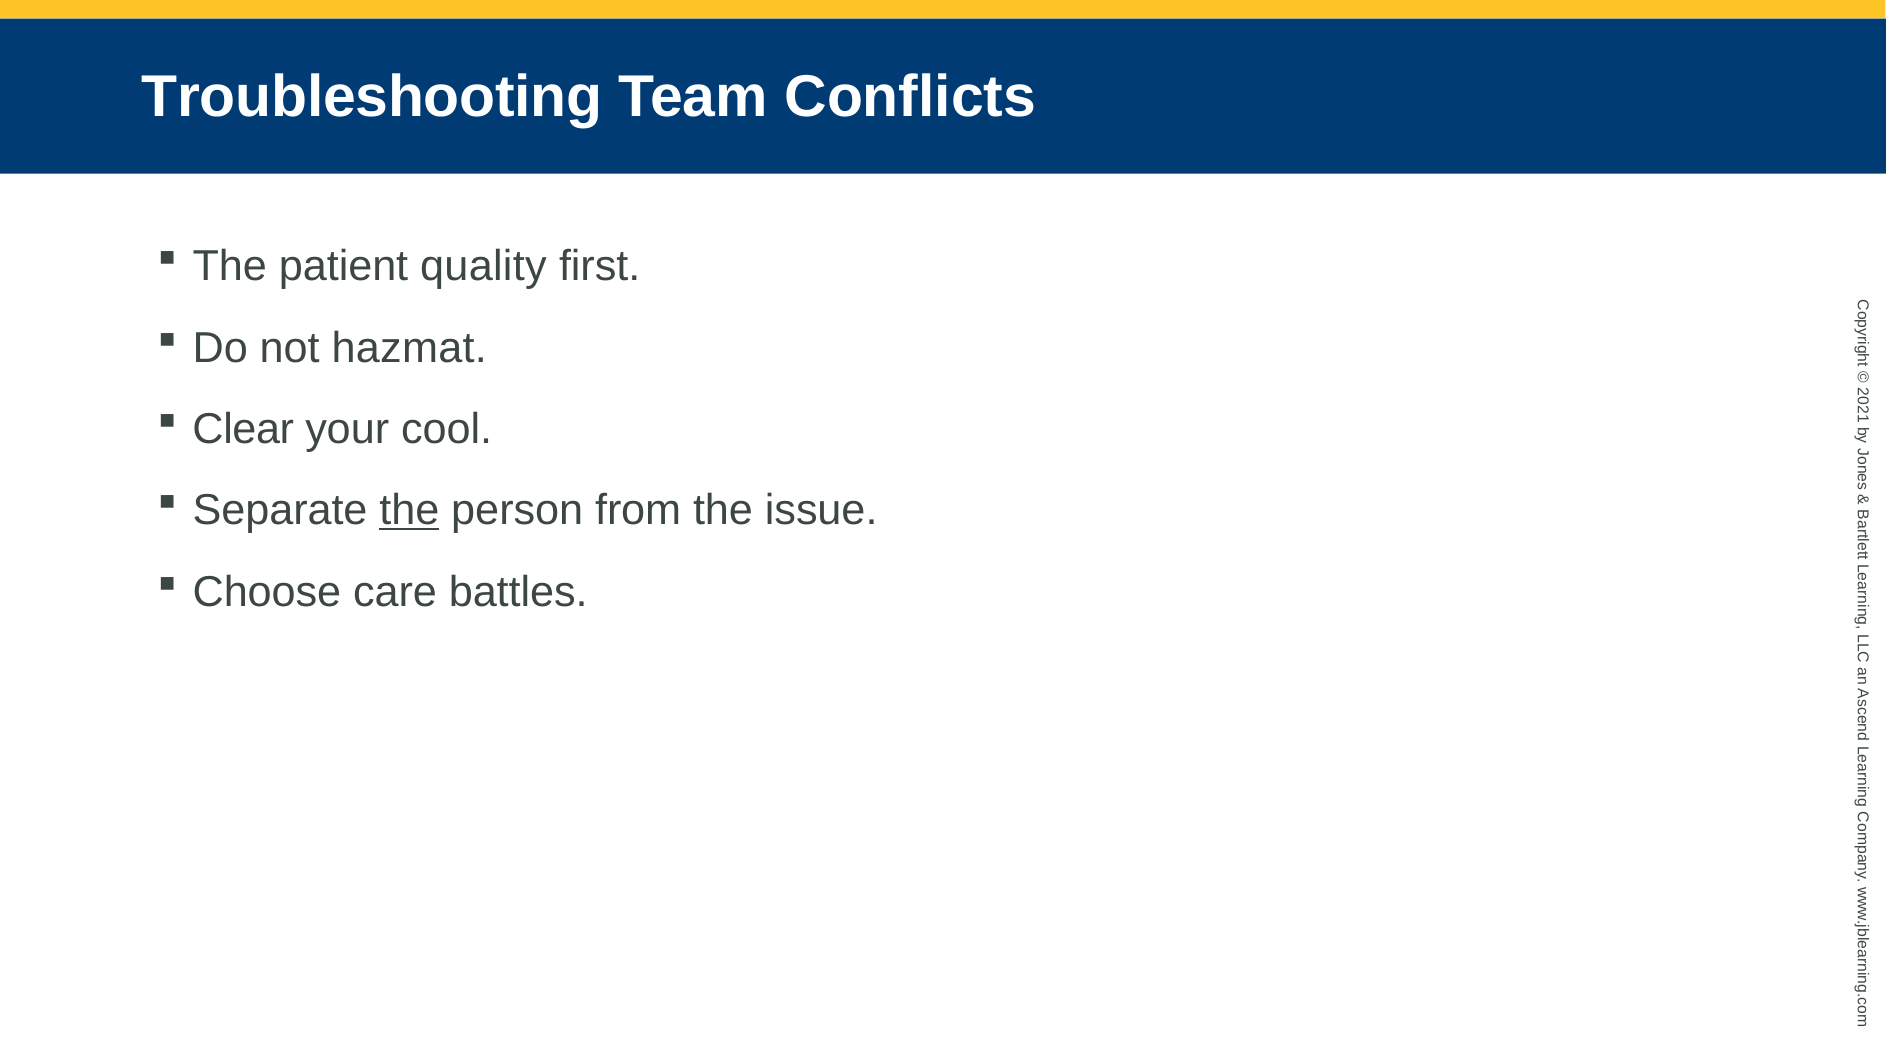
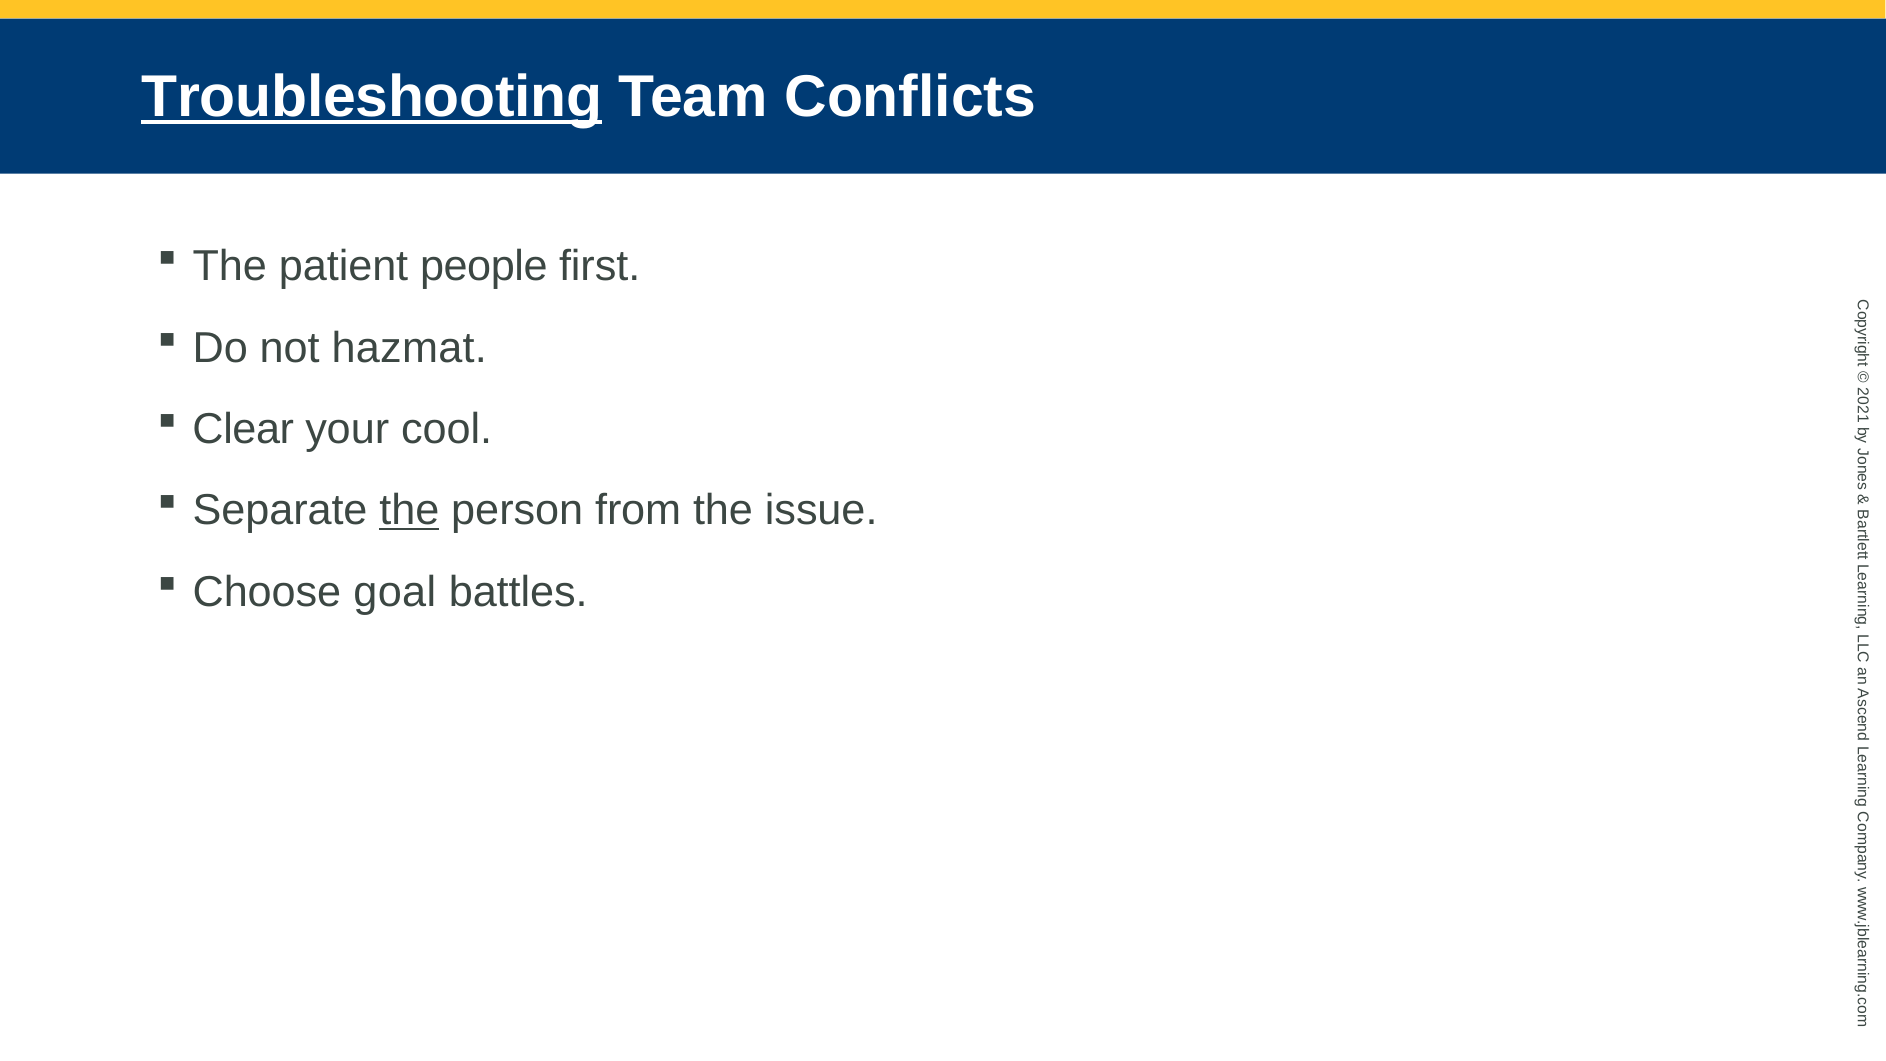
Troubleshooting underline: none -> present
quality: quality -> people
care: care -> goal
